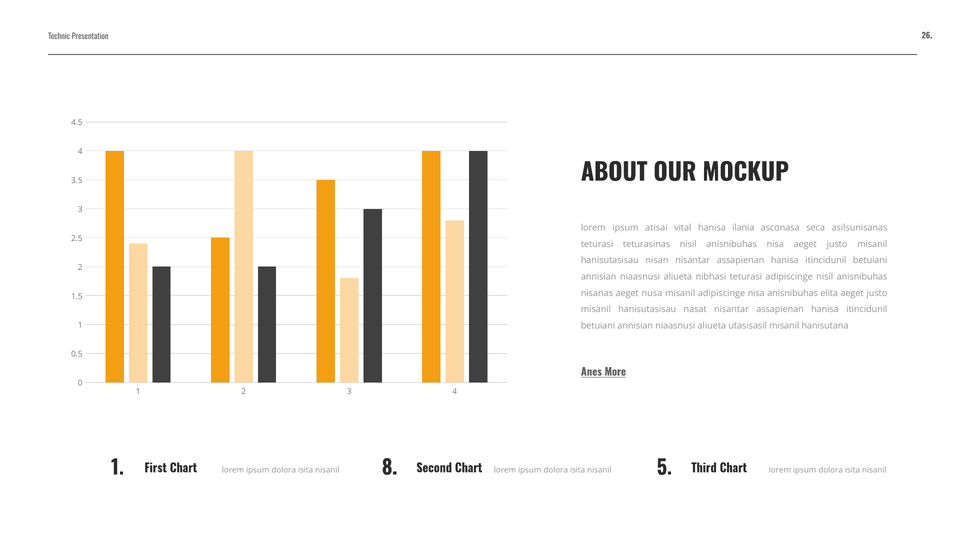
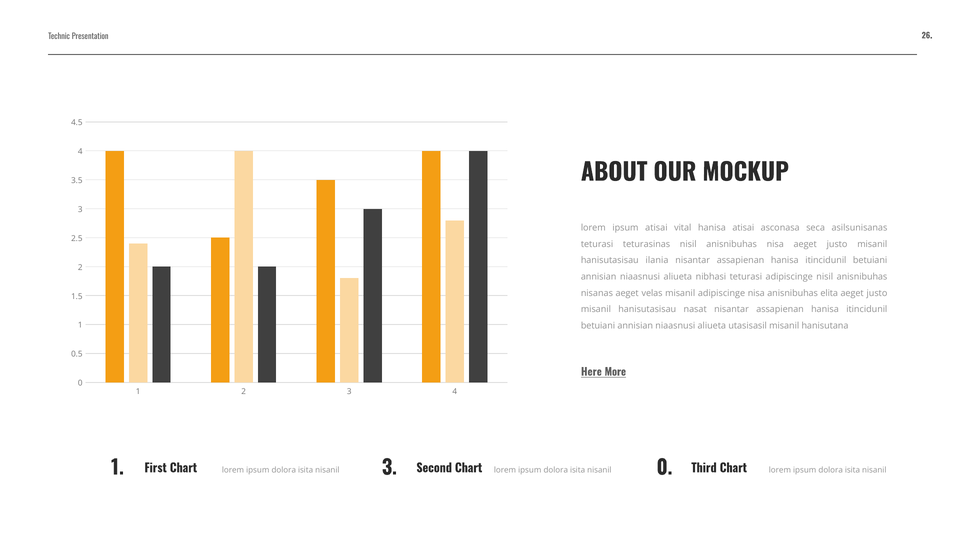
hanisa ilania: ilania -> atisai
nisan: nisan -> ilania
nusa: nusa -> velas
Anes: Anes -> Here
Chart 8: 8 -> 3
Chart 5: 5 -> 0
